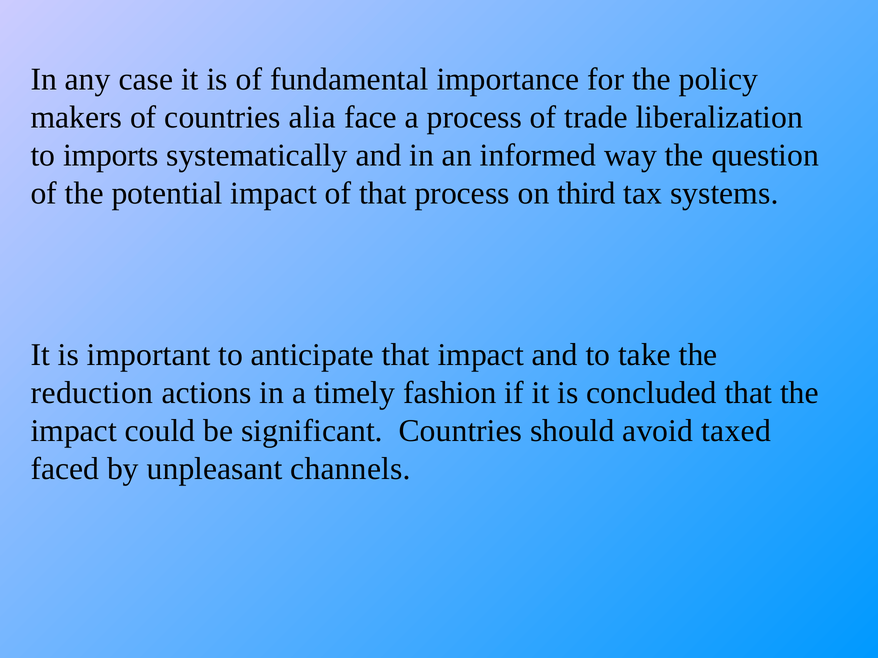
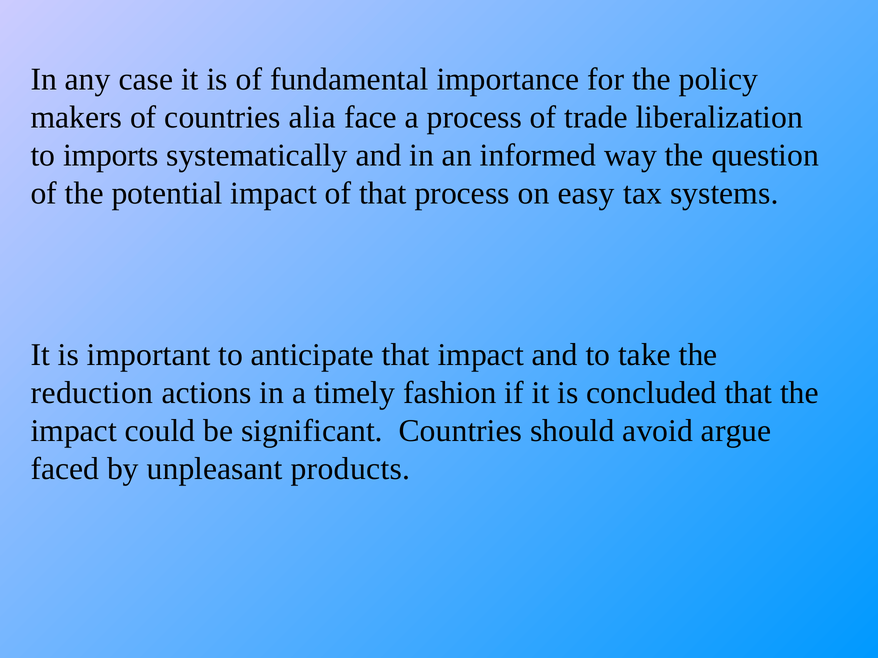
third: third -> easy
taxed: taxed -> argue
channels: channels -> products
